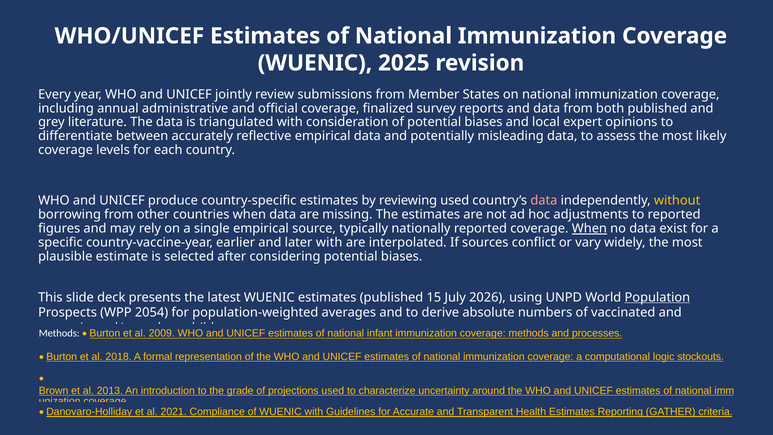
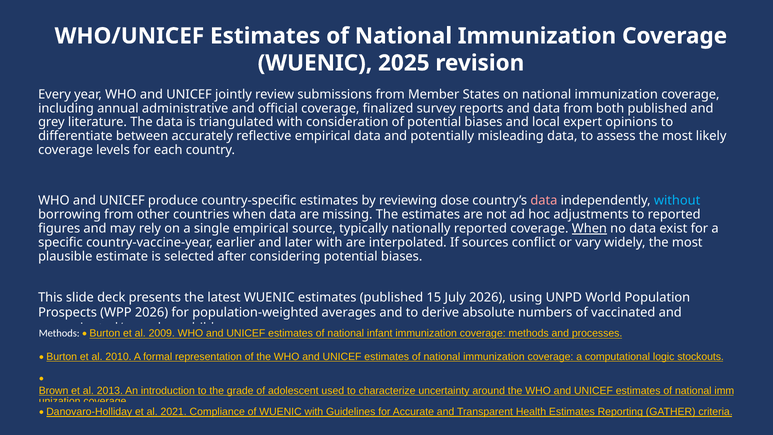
reviewing used: used -> dose
without colour: yellow -> light blue
Population underline: present -> none
WPP 2054: 2054 -> 2026
2018: 2018 -> 2010
projections: projections -> adolescent
